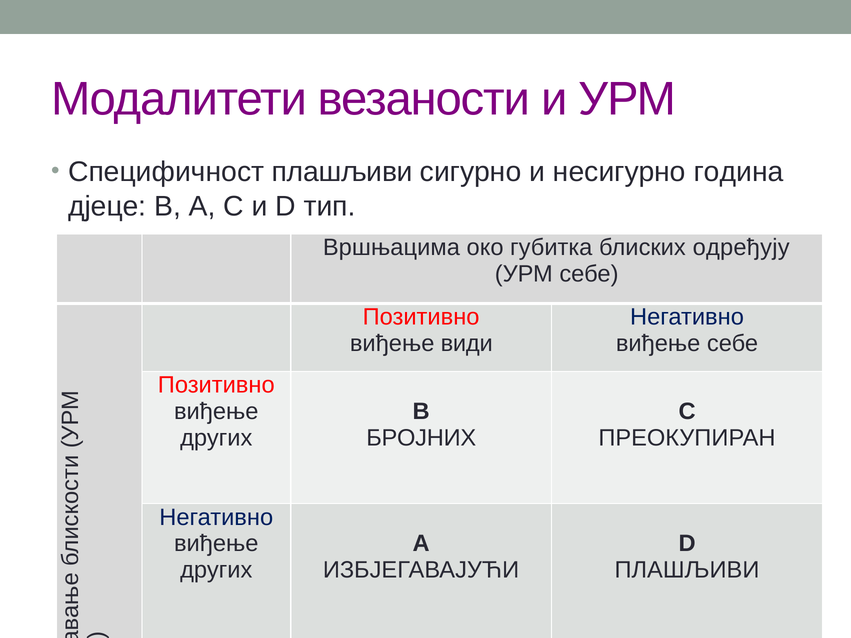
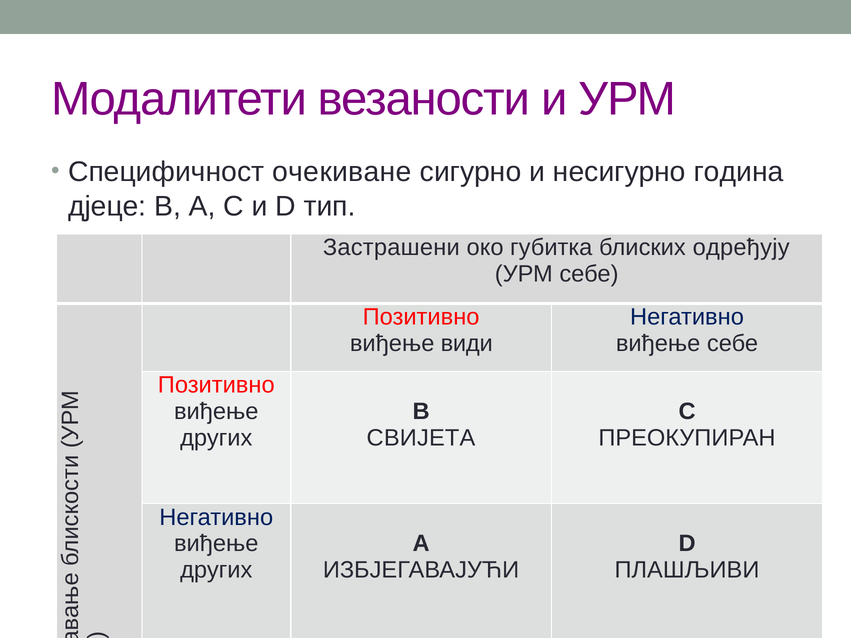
Специфичност плашљиви: плашљиви -> очекиване
Вршњацима: Вршњацима -> Застрашени
БРОЈНИХ: БРОЈНИХ -> СВИЈЕТА
